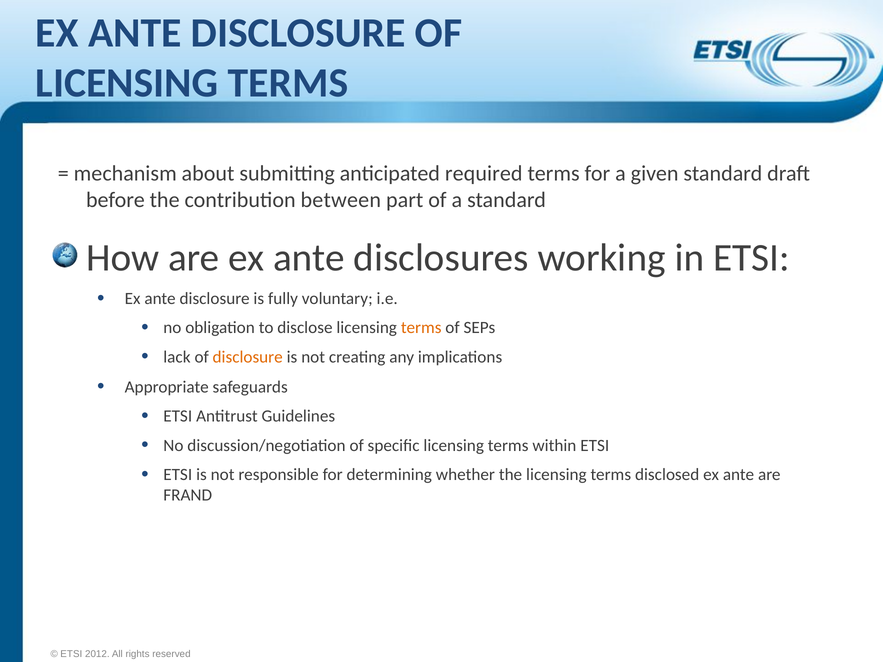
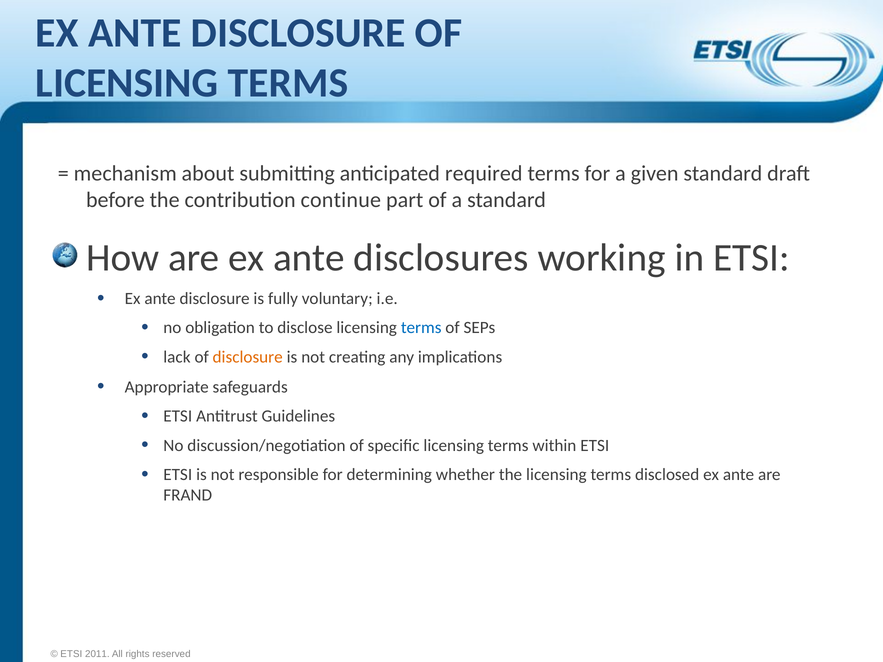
between: between -> continue
terms at (421, 328) colour: orange -> blue
2012: 2012 -> 2011
